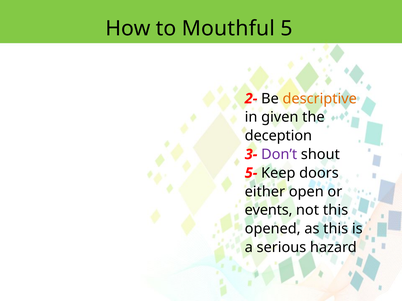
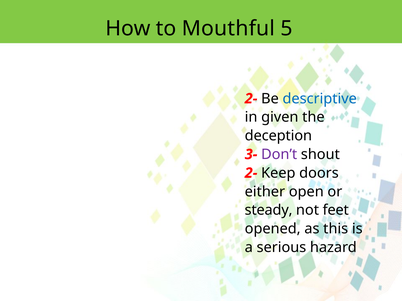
descriptive colour: orange -> blue
5- at (251, 173): 5- -> 2-
events: events -> steady
not this: this -> feet
